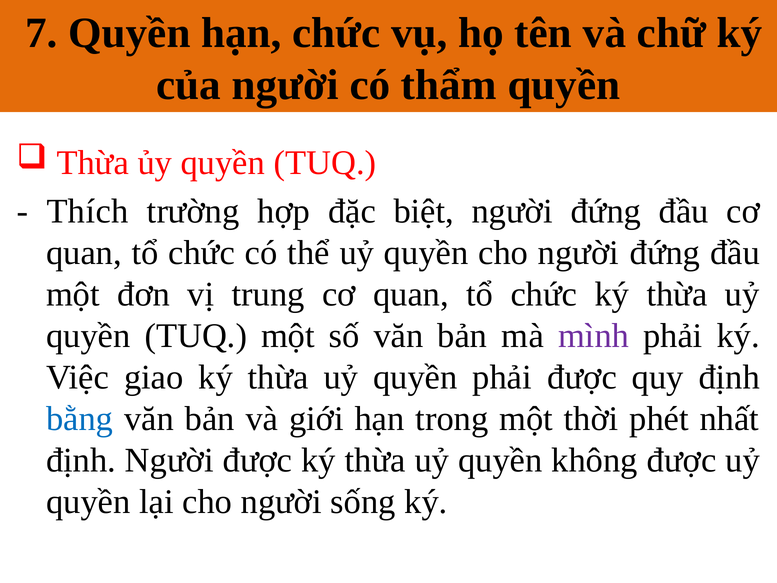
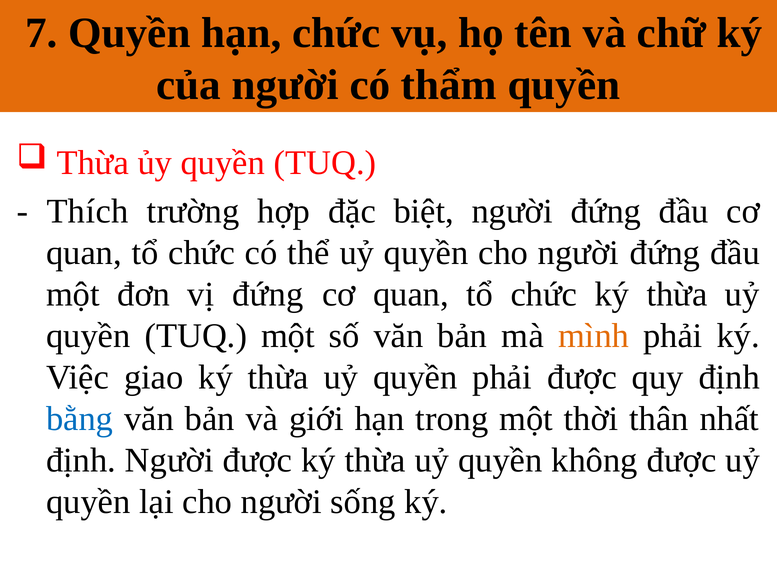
vị trung: trung -> đứng
mình colour: purple -> orange
phét: phét -> thân
